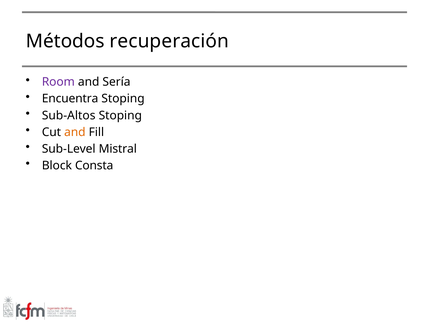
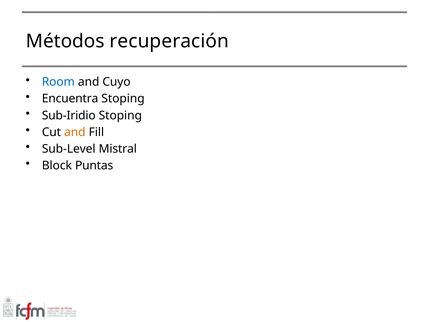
Room colour: purple -> blue
Sería: Sería -> Cuyo
Sub-Altos: Sub-Altos -> Sub-Iridio
Consta: Consta -> Puntas
